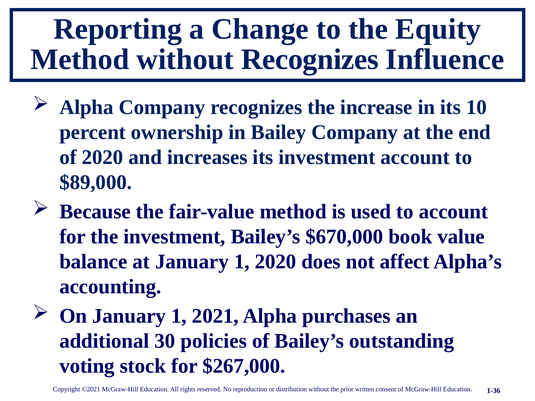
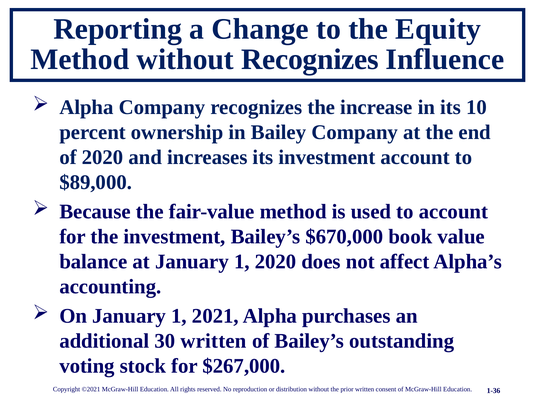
30 policies: policies -> written
